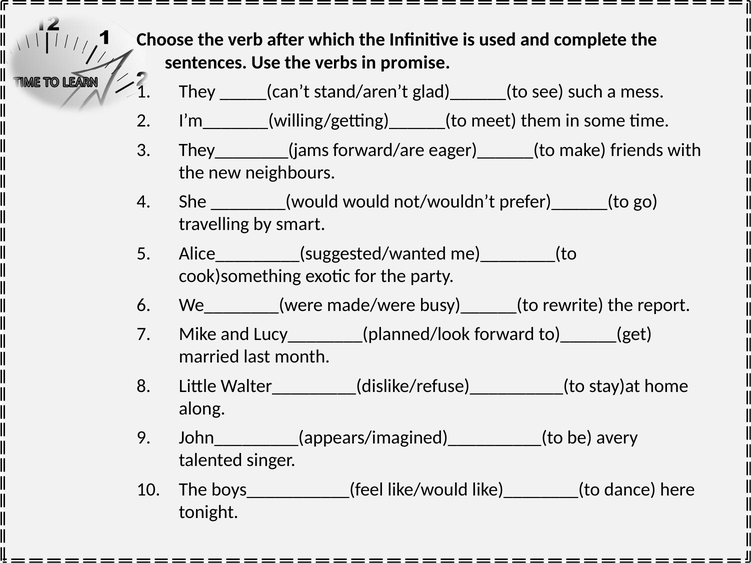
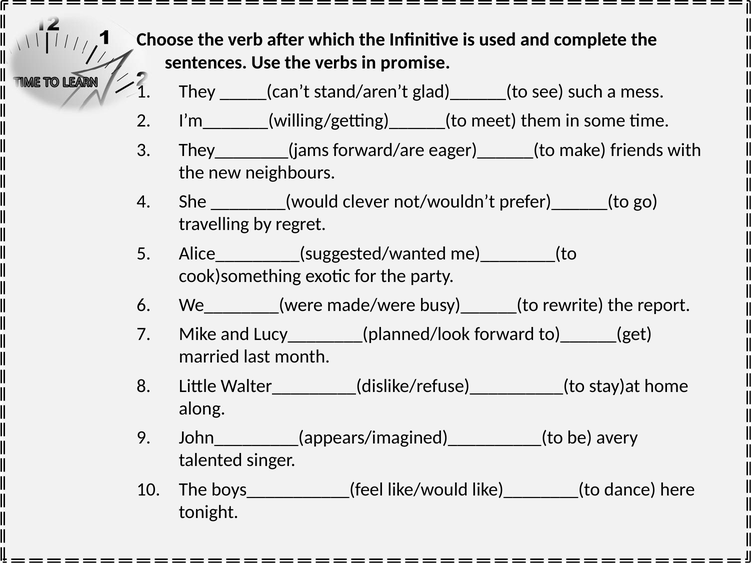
would: would -> clever
smart: smart -> regret
